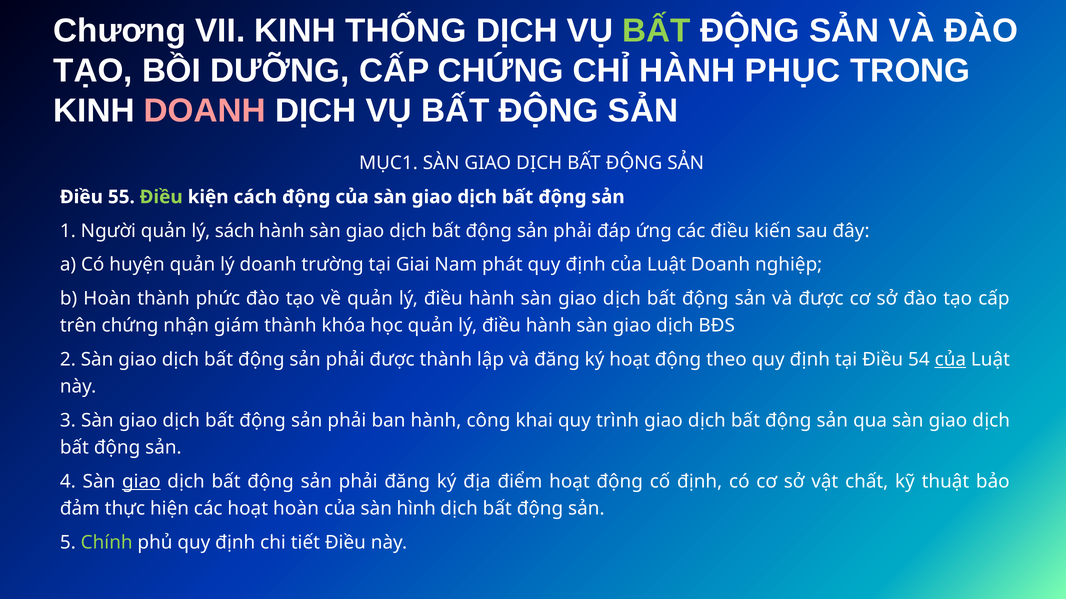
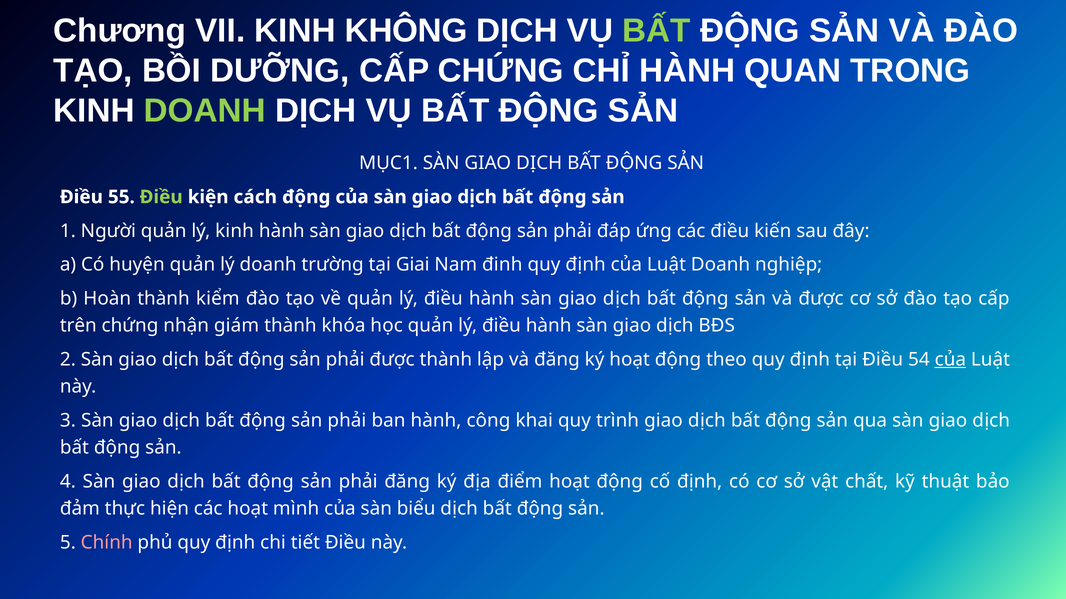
THỐNG: THỐNG -> KHÔNG
PHỤC: PHỤC -> QUAN
DOANH at (205, 111) colour: pink -> light green
lý sách: sách -> kinh
phát: phát -> đinh
phức: phức -> kiểm
giao at (141, 482) underline: present -> none
hoạt hoàn: hoàn -> mình
hình: hình -> biểu
Chính colour: light green -> pink
